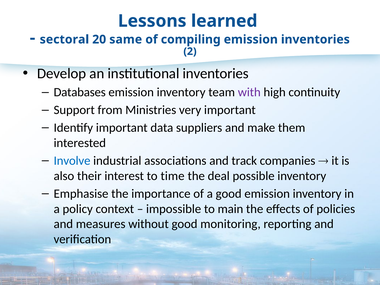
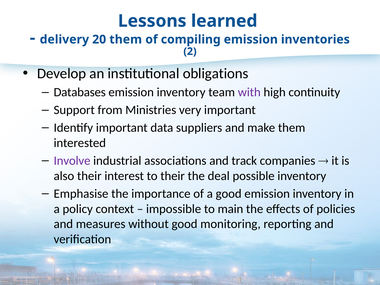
sectoral: sectoral -> delivery
20 same: same -> them
institutional inventories: inventories -> obligations
Involve colour: blue -> purple
to time: time -> their
